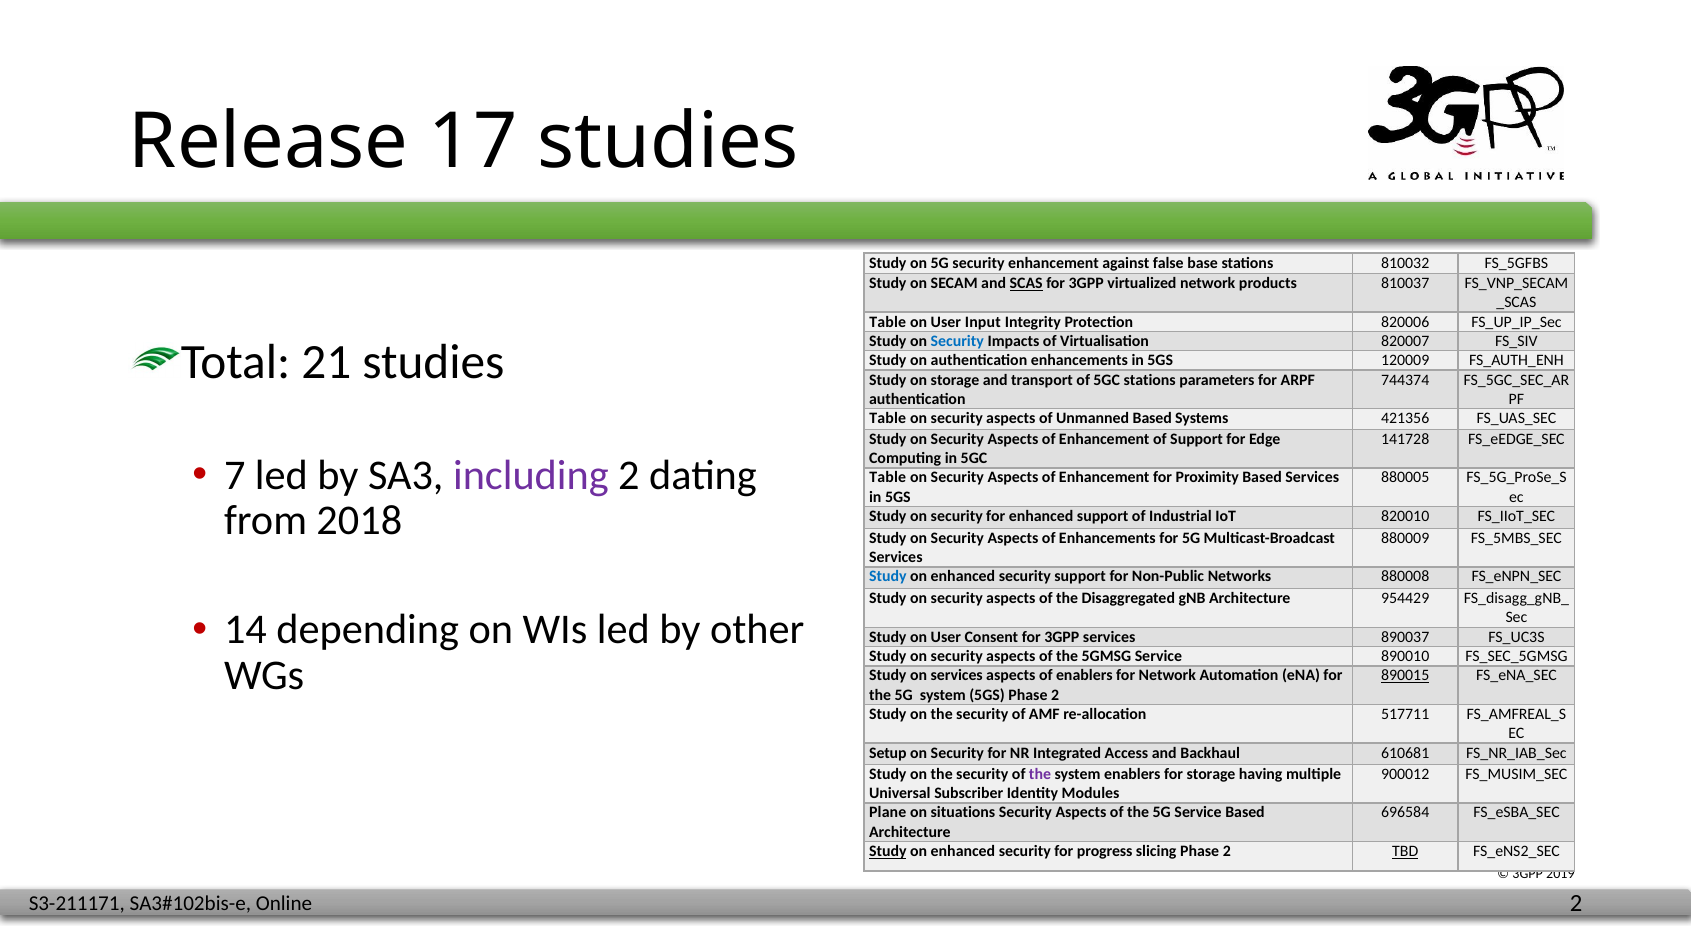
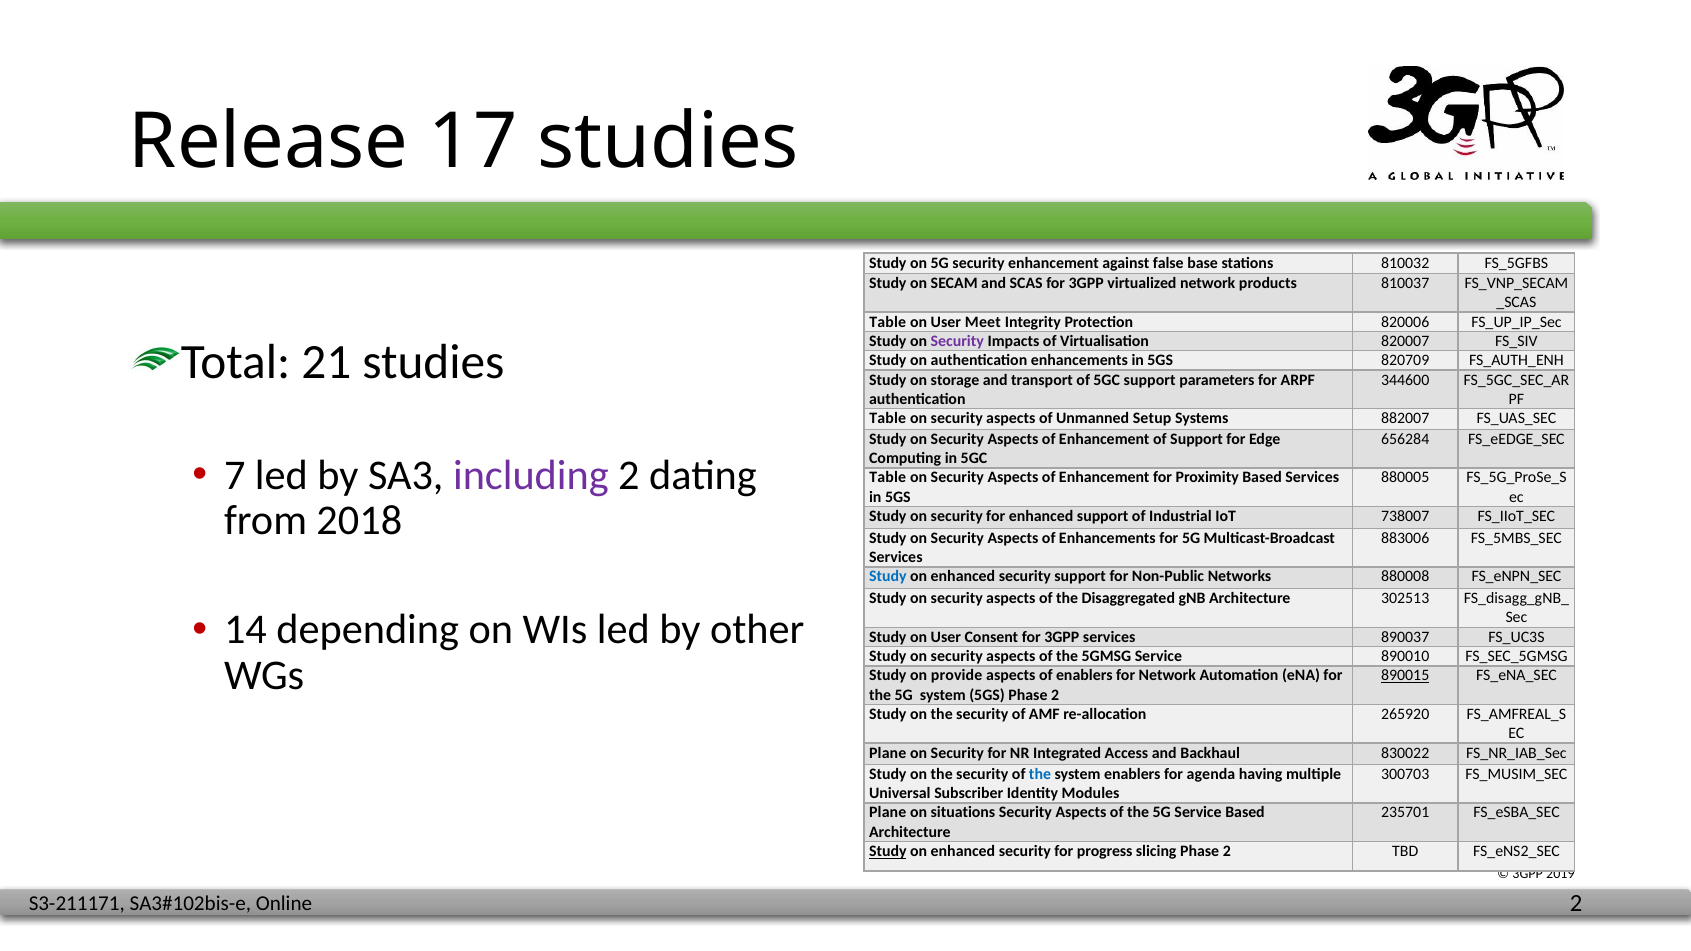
SCAS underline: present -> none
Input: Input -> Meet
Security at (957, 341) colour: blue -> purple
120009: 120009 -> 820709
5GC stations: stations -> support
744374: 744374 -> 344600
Unmanned Based: Based -> Setup
421356: 421356 -> 882007
141728: 141728 -> 656284
820010: 820010 -> 738007
880009: 880009 -> 883006
954429: 954429 -> 302513
on services: services -> provide
517711: 517711 -> 265920
Setup at (888, 753): Setup -> Plane
610681: 610681 -> 830022
the at (1040, 774) colour: purple -> blue
for storage: storage -> agenda
900012: 900012 -> 300703
696584: 696584 -> 235701
TBD underline: present -> none
